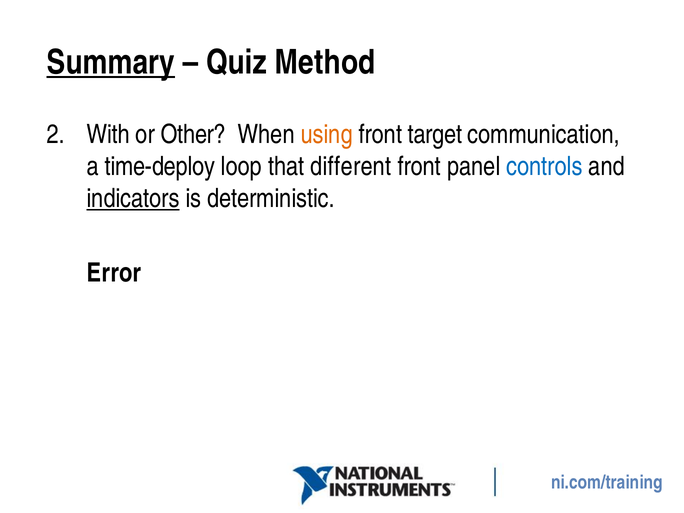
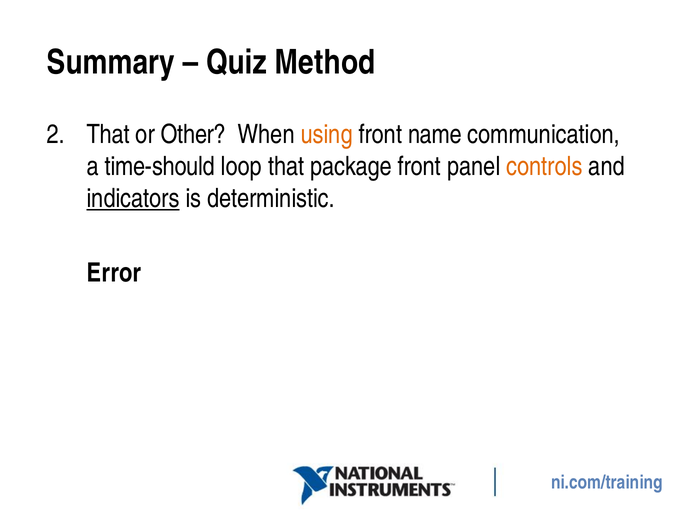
Summary underline: present -> none
With at (108, 135): With -> That
target: target -> name
time-deploy: time-deploy -> time-should
different: different -> package
controls colour: blue -> orange
